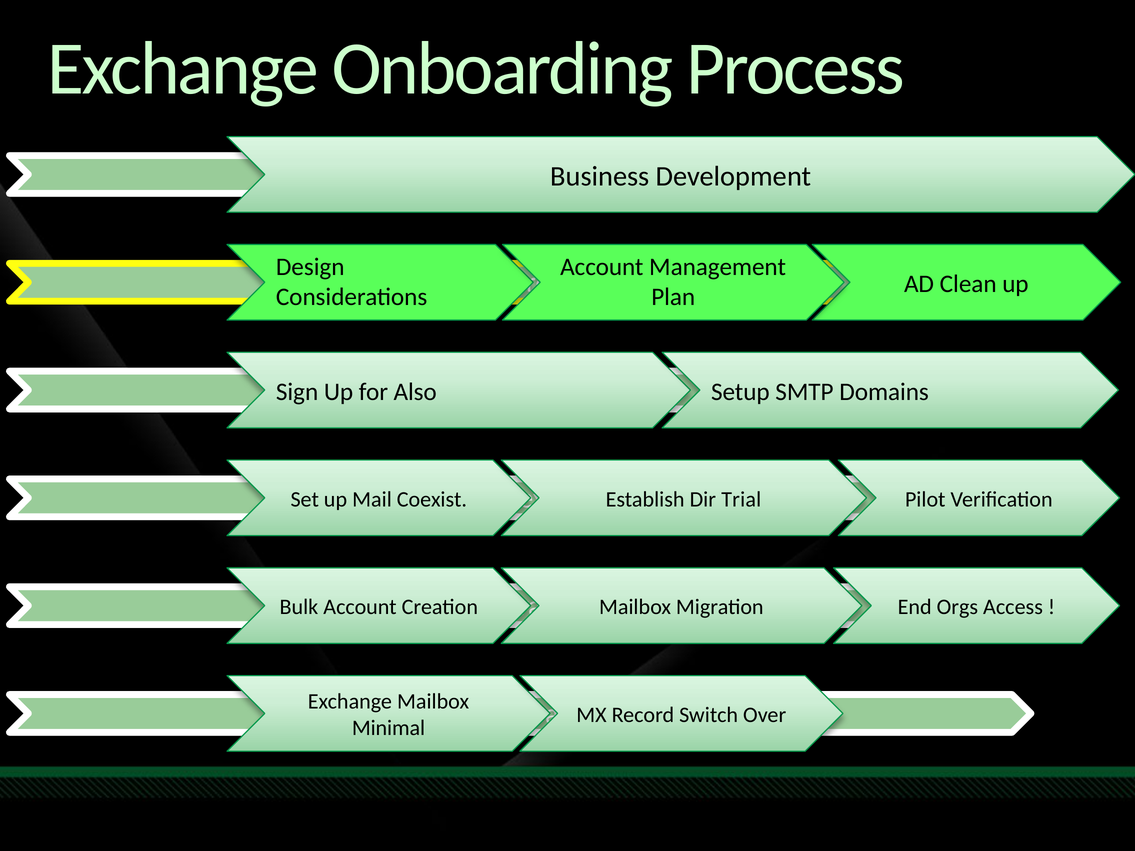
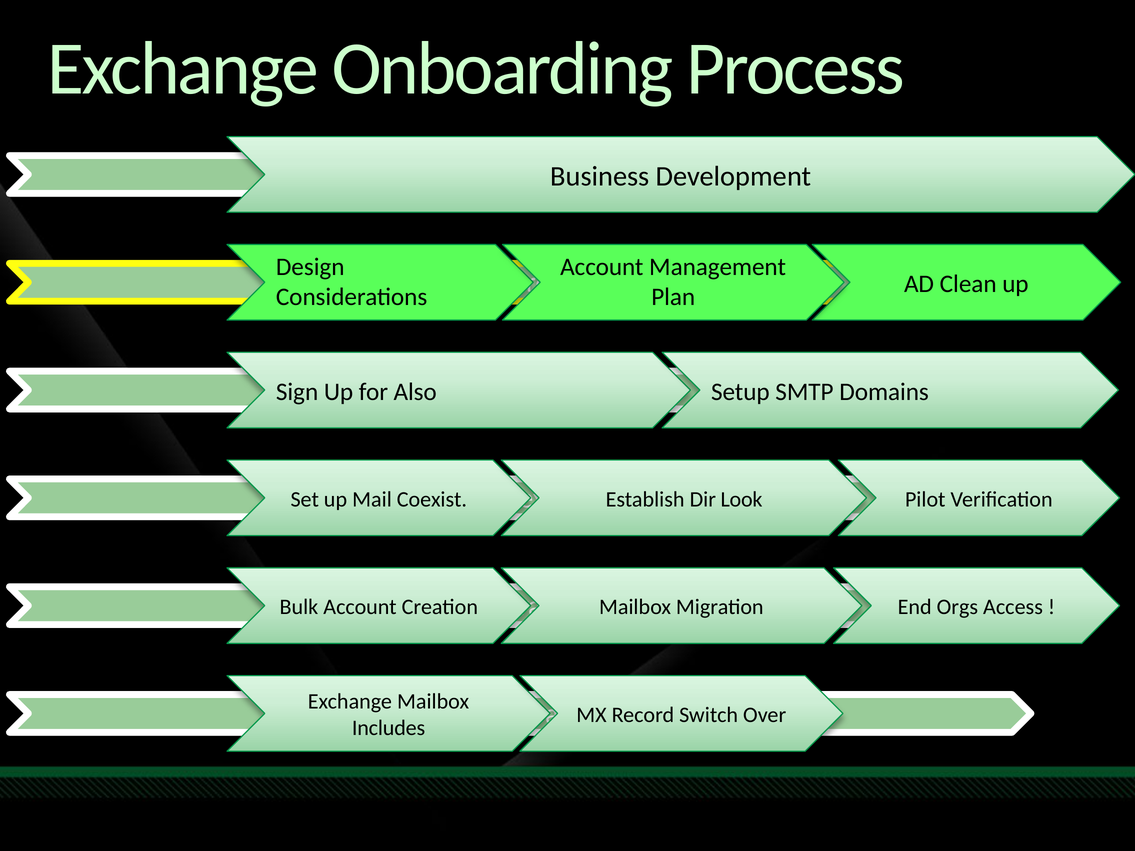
Trial: Trial -> Look
Minimal: Minimal -> Includes
